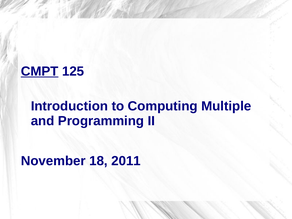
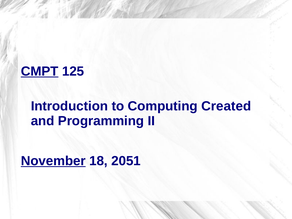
Multiple: Multiple -> Created
November underline: none -> present
2011: 2011 -> 2051
